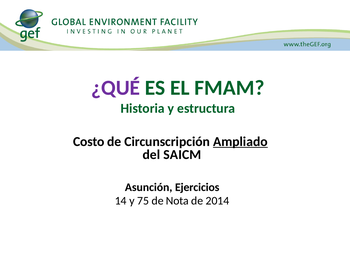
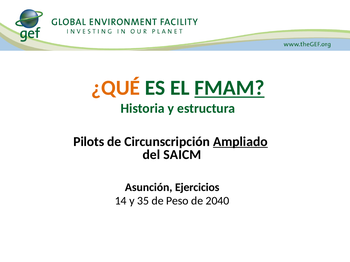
¿QUÉ colour: purple -> orange
FMAM underline: none -> present
Costo: Costo -> Pilots
75: 75 -> 35
Nota: Nota -> Peso
2014: 2014 -> 2040
